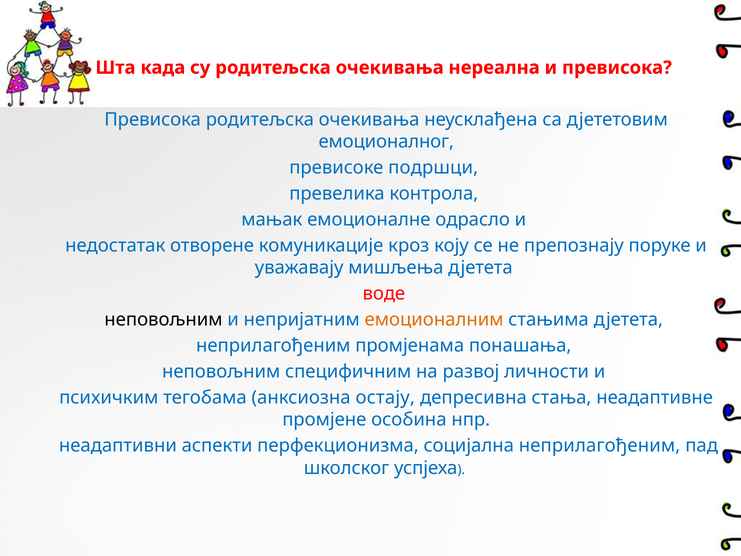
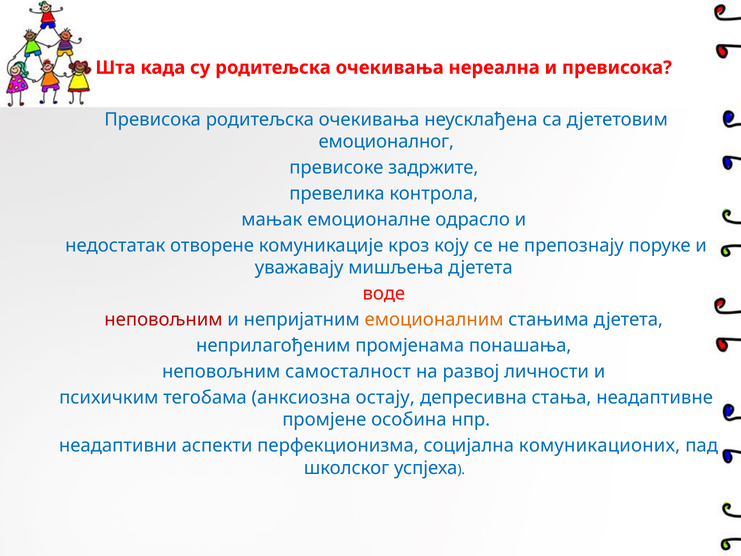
подршци: подршци -> задржите
неповољним at (163, 320) colour: black -> red
специфичним: специфичним -> самосталност
социјална неприлагођеним: неприлагођеним -> комуникационих
